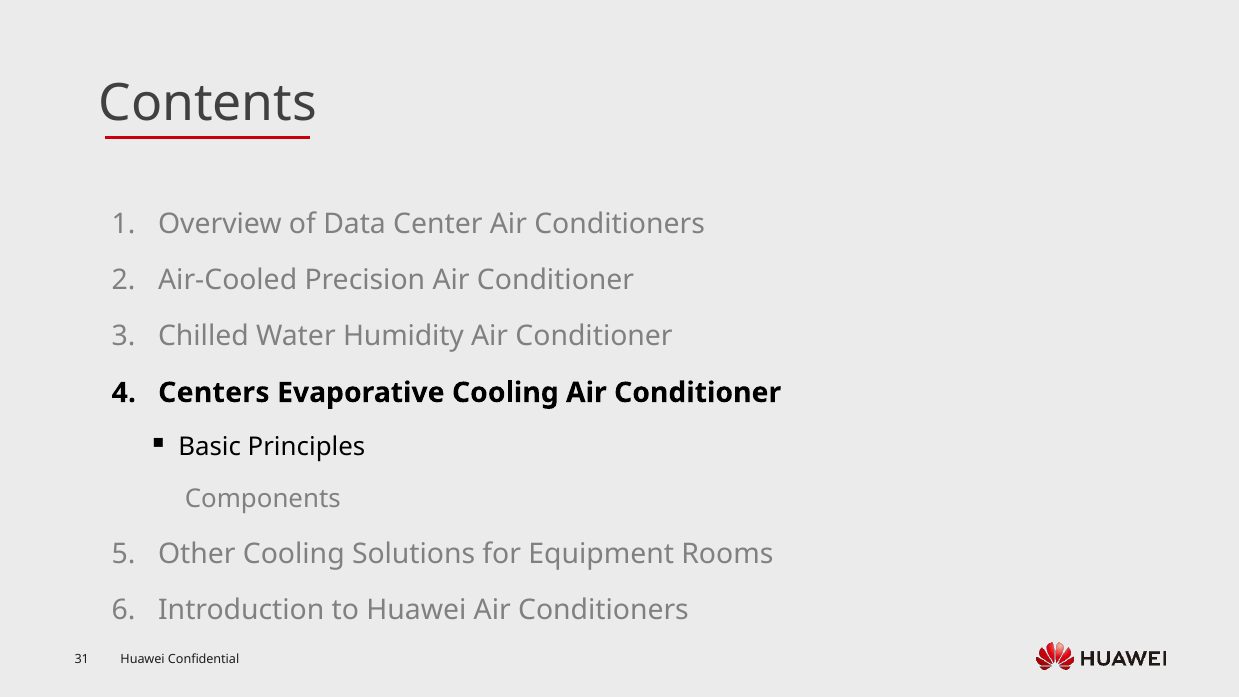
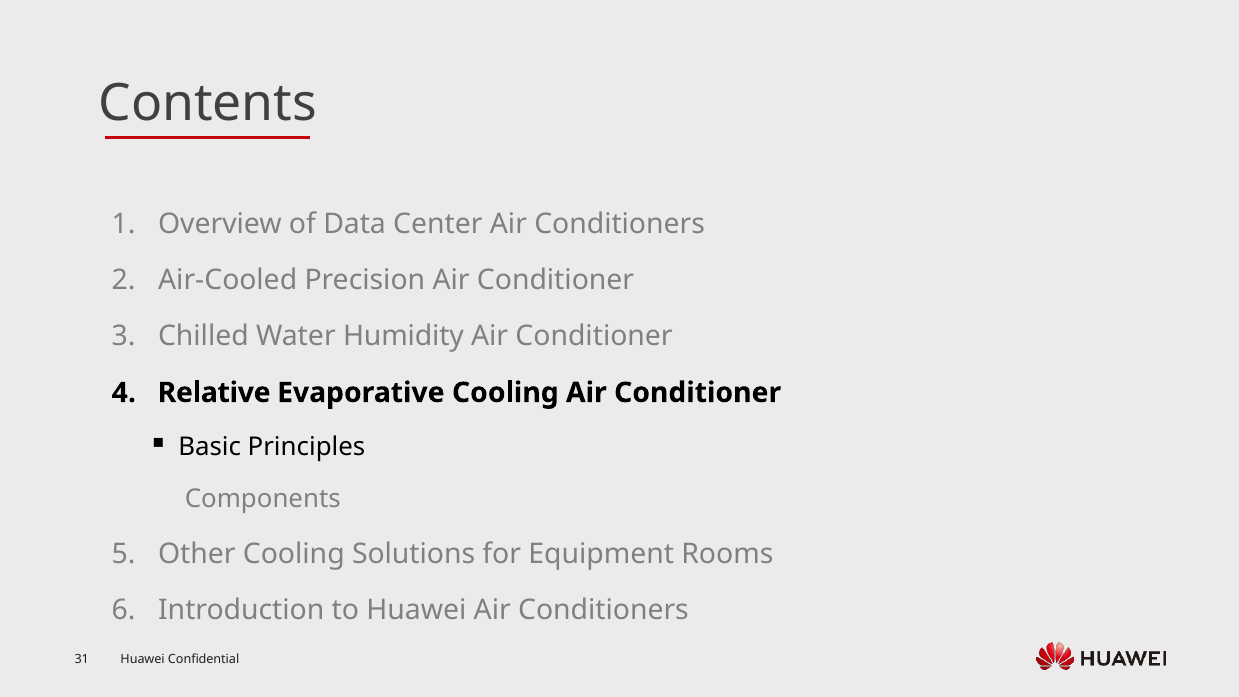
Centers: Centers -> Relative
